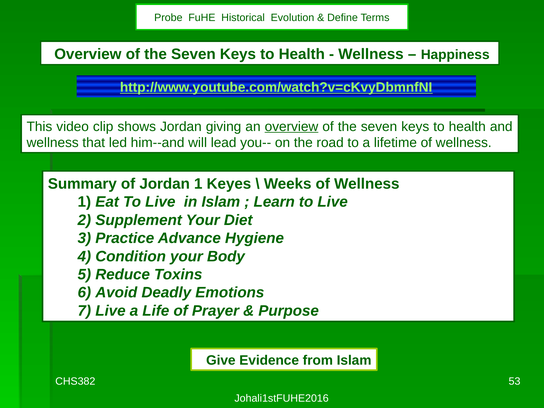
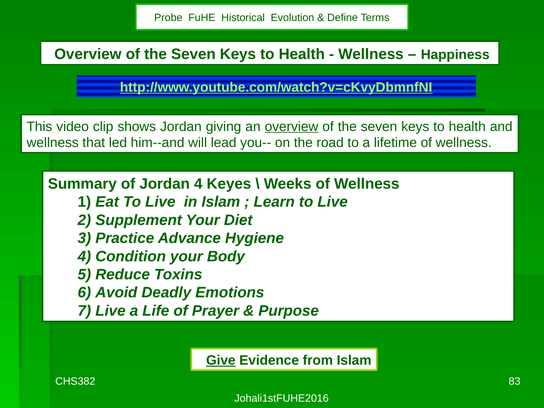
Jordan 1: 1 -> 4
Give underline: none -> present
53: 53 -> 83
